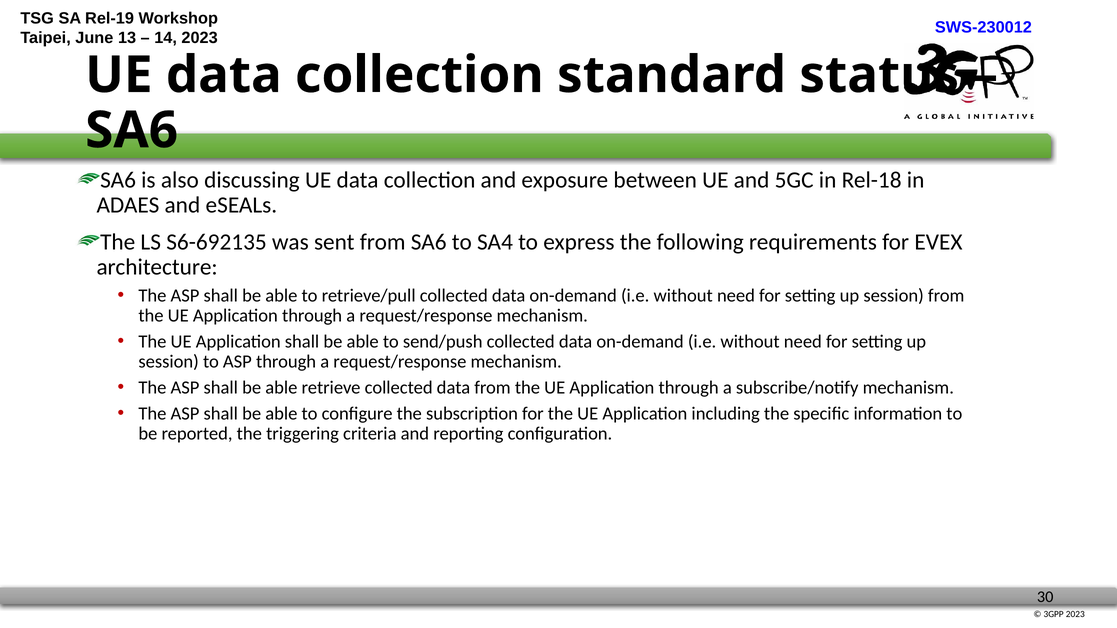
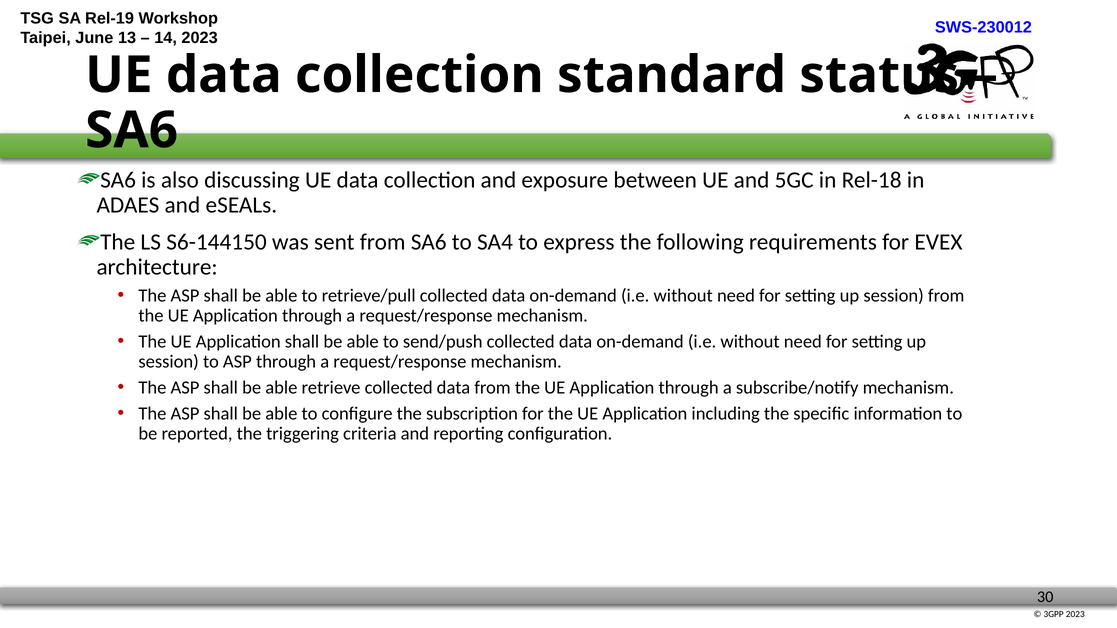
S6-692135: S6-692135 -> S6-144150
